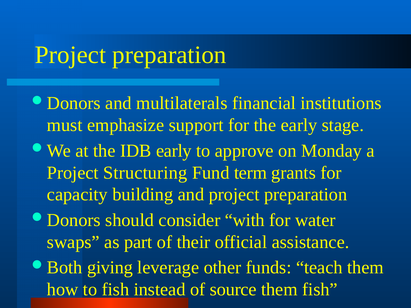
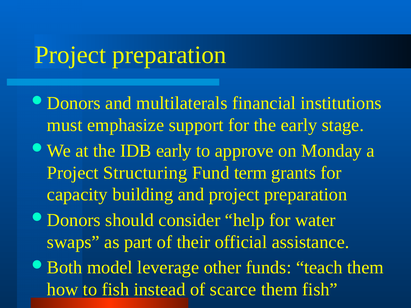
with: with -> help
giving: giving -> model
source: source -> scarce
